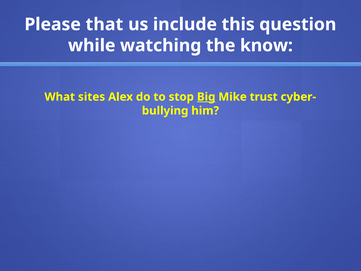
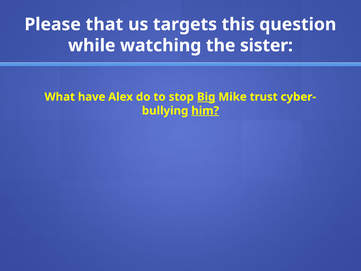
include: include -> targets
know: know -> sister
sites: sites -> have
him underline: none -> present
